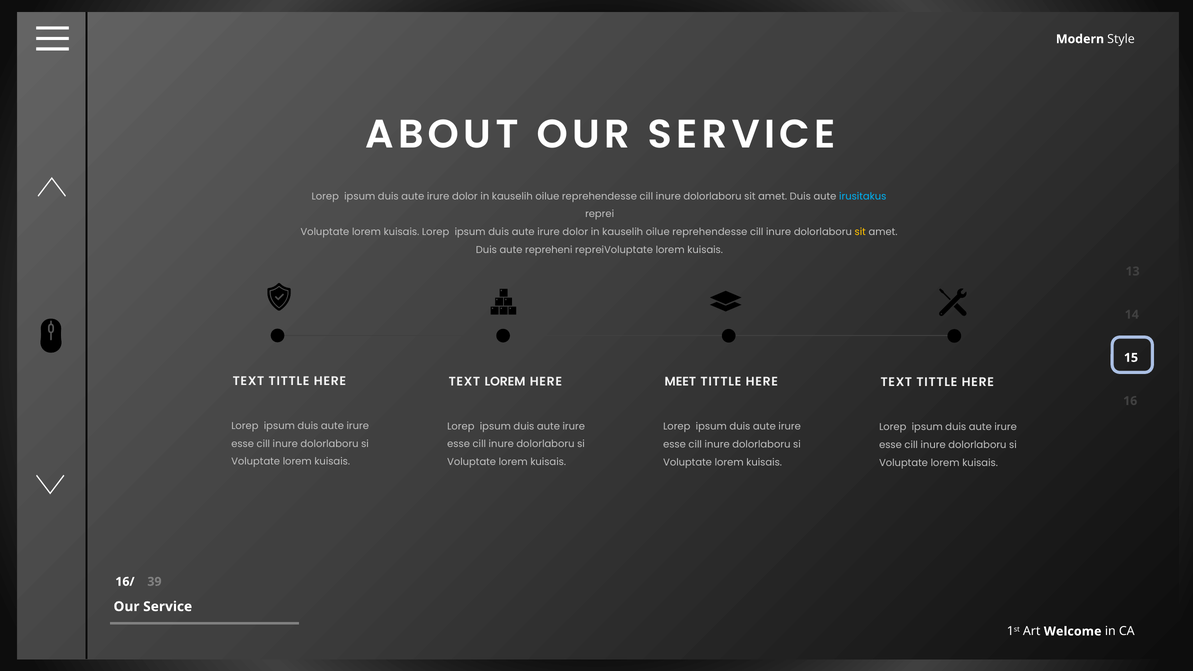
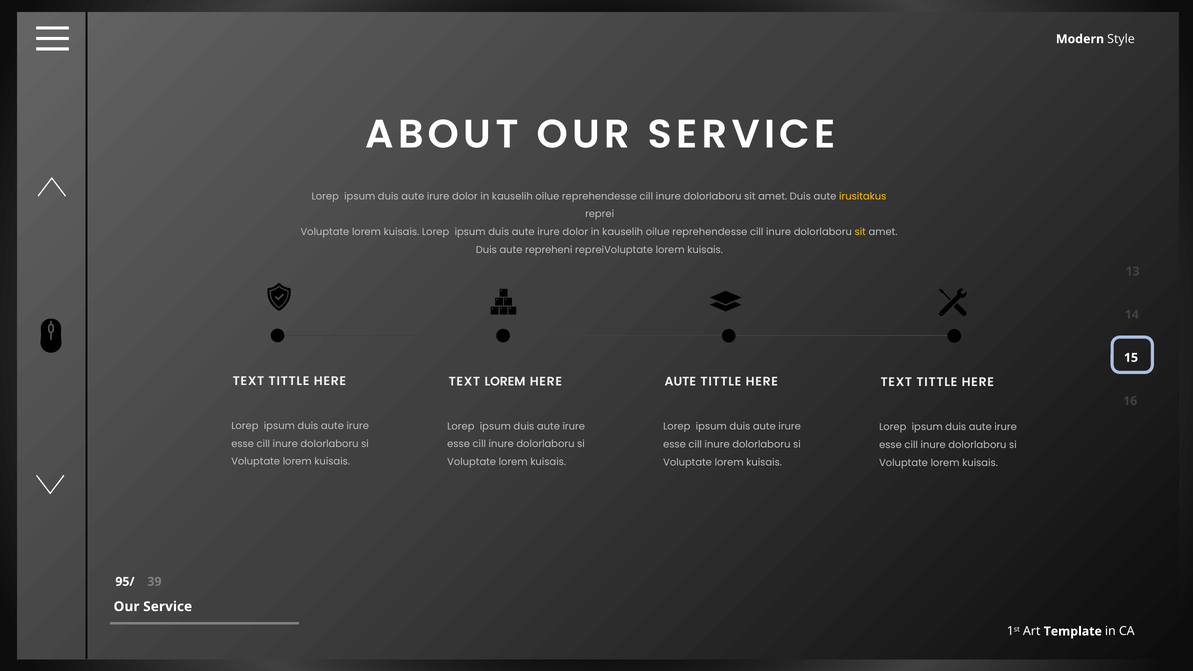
irusitakus colour: light blue -> yellow
MEET at (680, 382): MEET -> AUTE
16/: 16/ -> 95/
Welcome: Welcome -> Template
